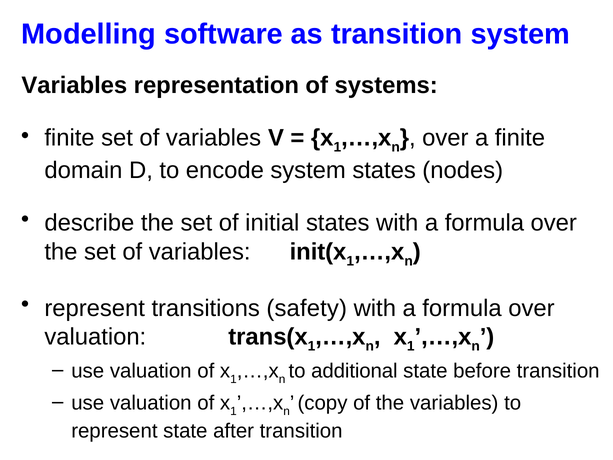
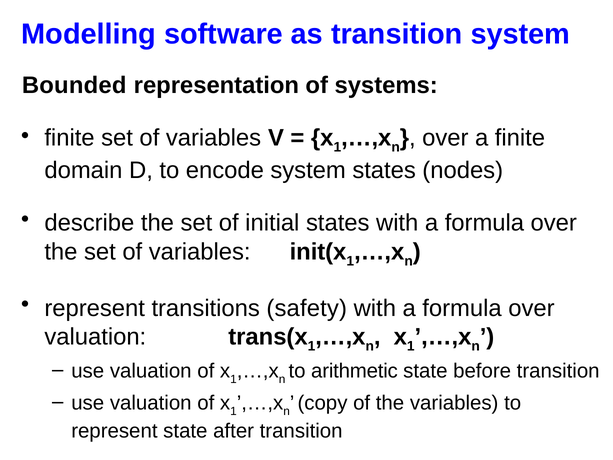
Variables at (74, 85): Variables -> Bounded
additional: additional -> arithmetic
